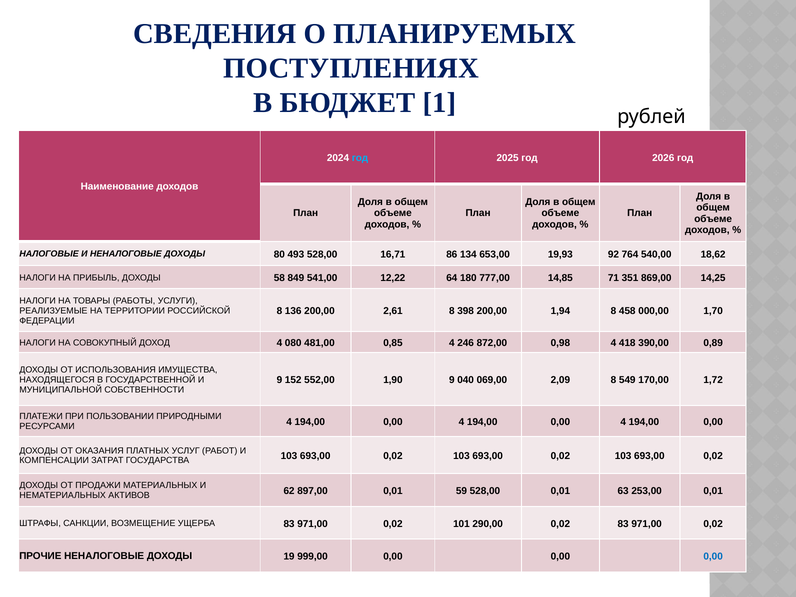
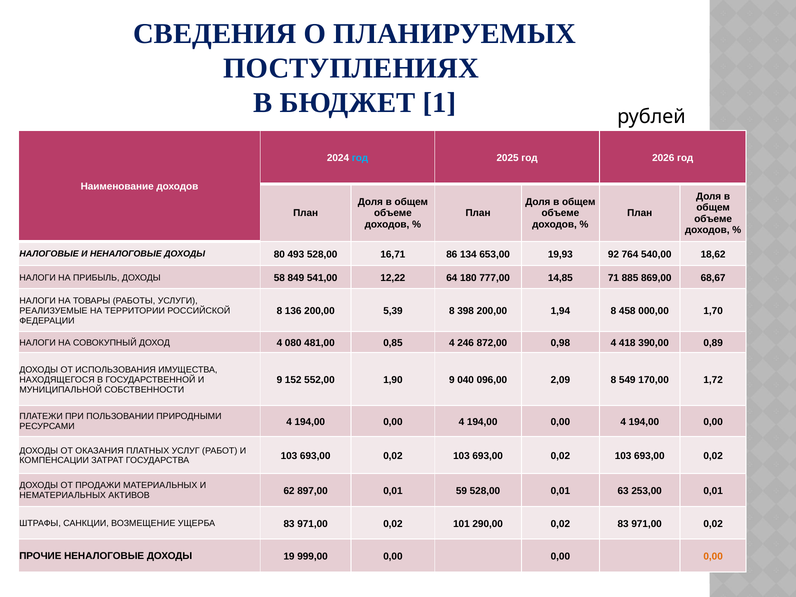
351: 351 -> 885
14,25: 14,25 -> 68,67
2,61: 2,61 -> 5,39
069,00: 069,00 -> 096,00
0,00 at (713, 557) colour: blue -> orange
